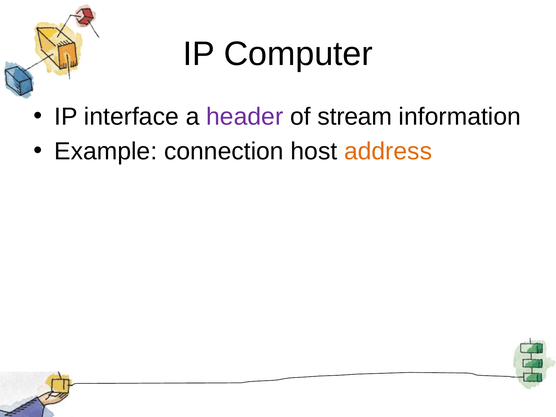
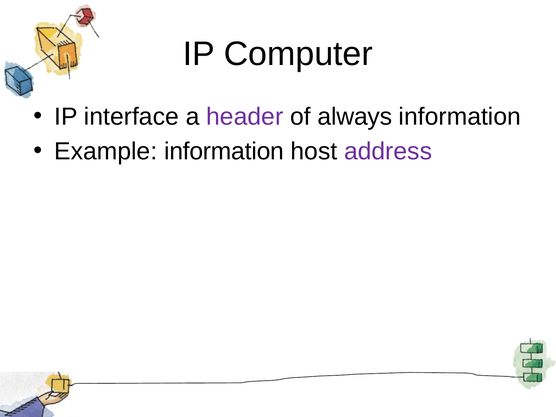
stream: stream -> always
Example connection: connection -> information
address colour: orange -> purple
